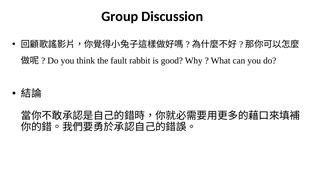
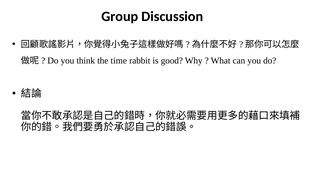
fault: fault -> time
